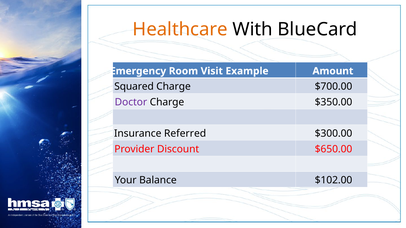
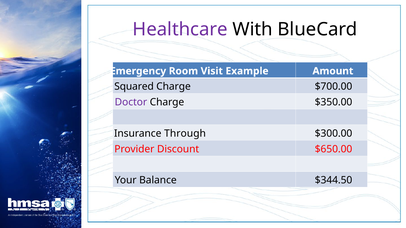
Healthcare colour: orange -> purple
Referred: Referred -> Through
$102.00: $102.00 -> $344.50
